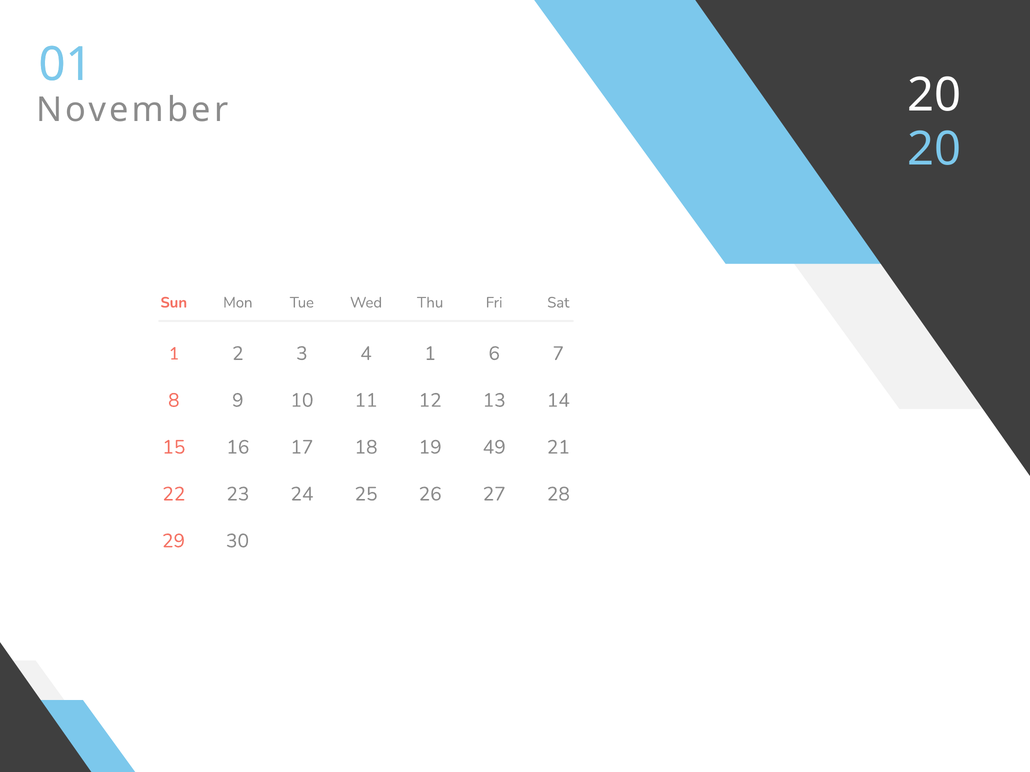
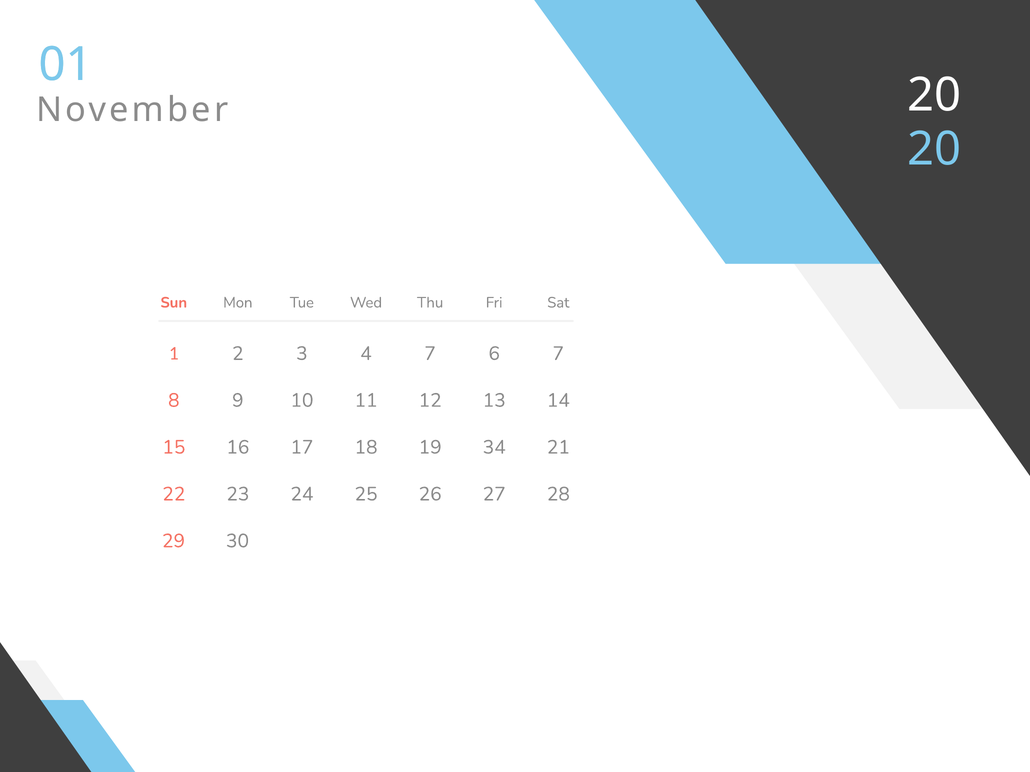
4 1: 1 -> 7
49: 49 -> 34
